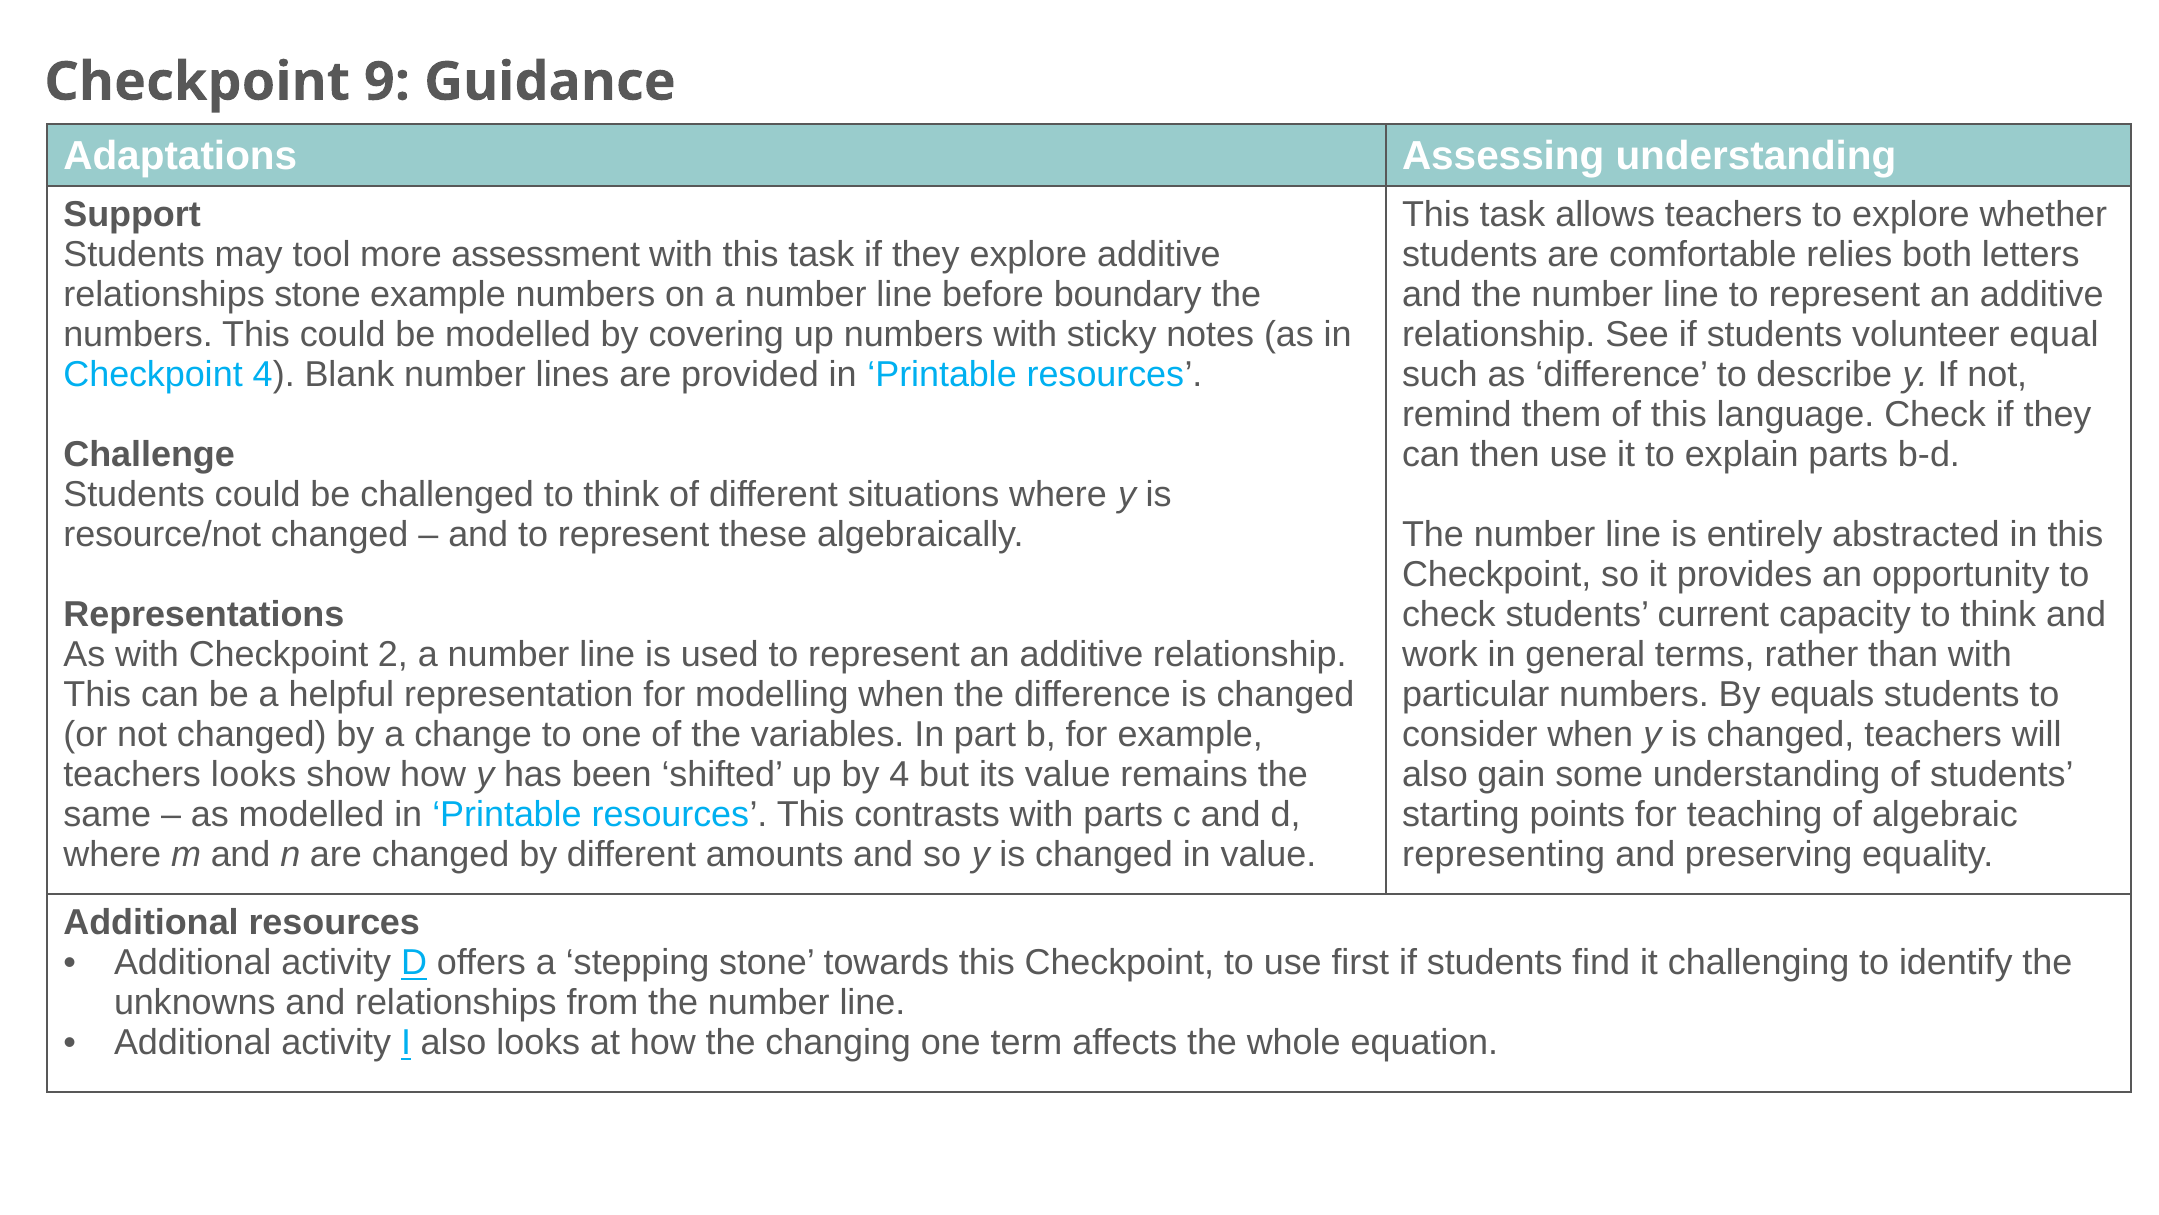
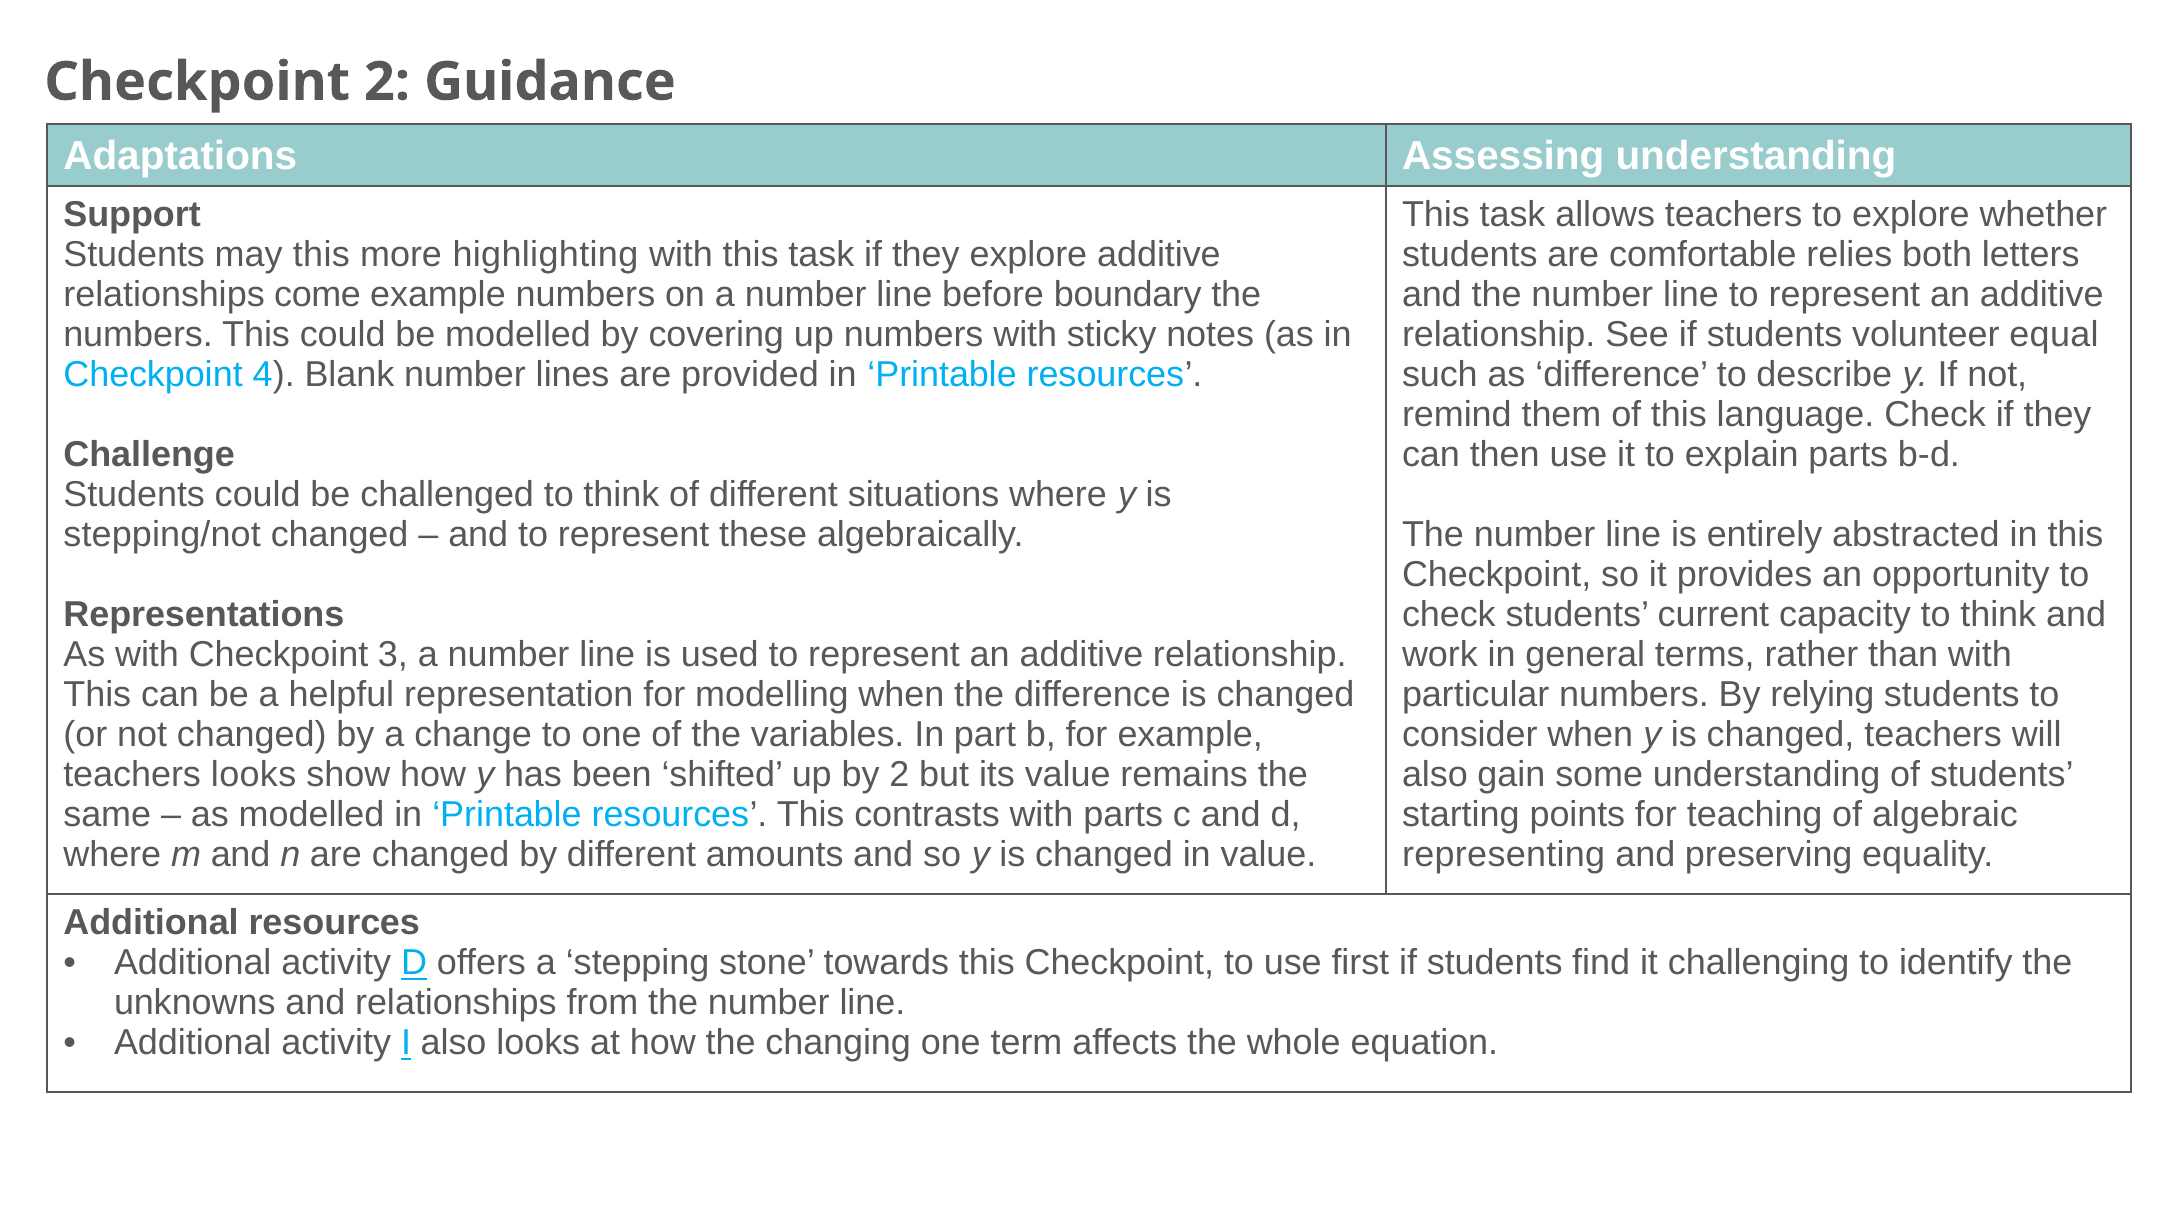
Checkpoint 9: 9 -> 2
may tool: tool -> this
assessment: assessment -> highlighting
relationships stone: stone -> come
resource/not: resource/not -> stepping/not
2: 2 -> 3
equals: equals -> relying
by 4: 4 -> 2
